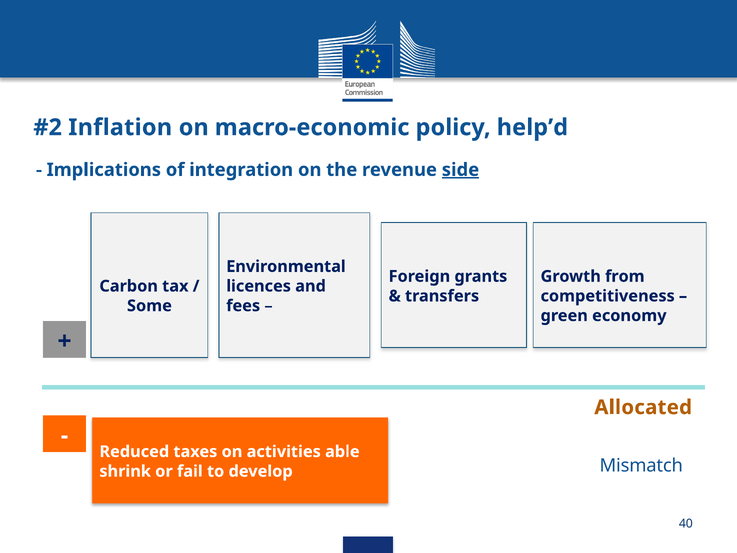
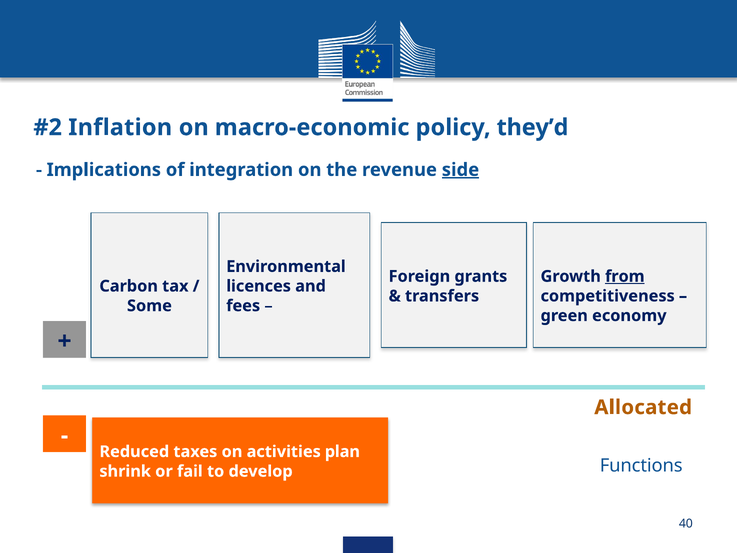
help’d: help’d -> they’d
from underline: none -> present
able: able -> plan
Mismatch: Mismatch -> Functions
